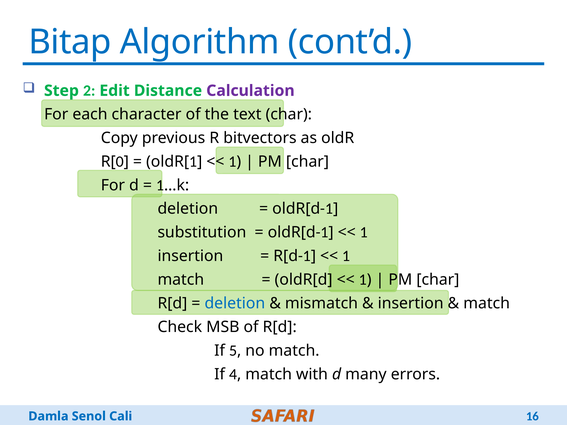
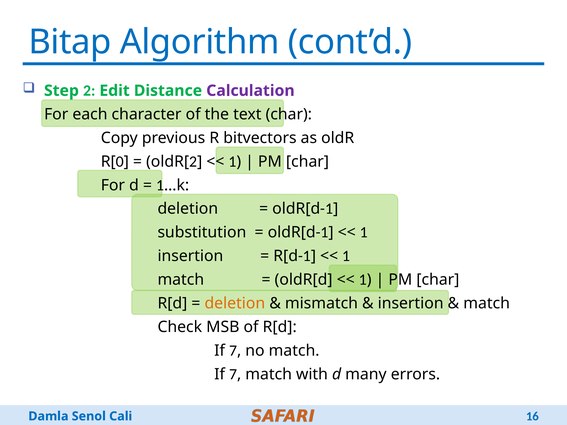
1 at (193, 162): 1 -> 2
deletion at (235, 303) colour: blue -> orange
5 at (233, 351): 5 -> 7
4 at (233, 374): 4 -> 7
